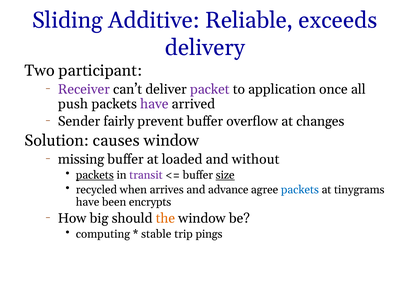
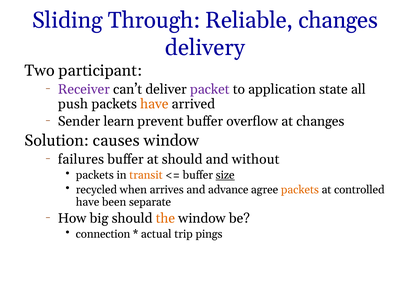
Additive: Additive -> Through
Reliable exceeds: exceeds -> changes
once: once -> state
have at (154, 104) colour: purple -> orange
fairly: fairly -> learn
missing: missing -> failures
at loaded: loaded -> should
packets at (95, 175) underline: present -> none
transit colour: purple -> orange
packets at (300, 190) colour: blue -> orange
tinygrams: tinygrams -> controlled
encrypts: encrypts -> separate
computing: computing -> connection
stable: stable -> actual
